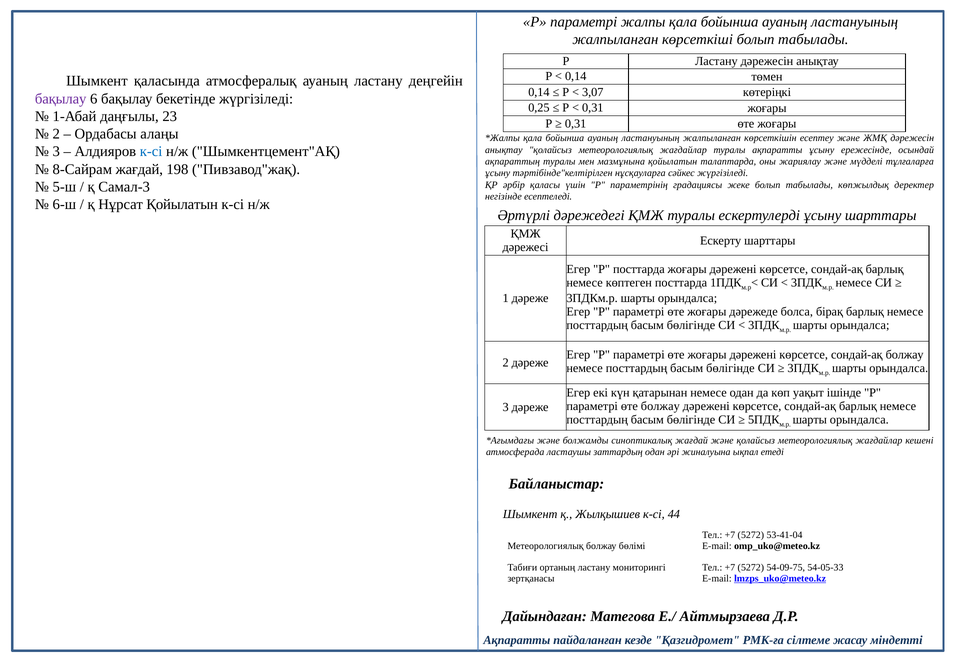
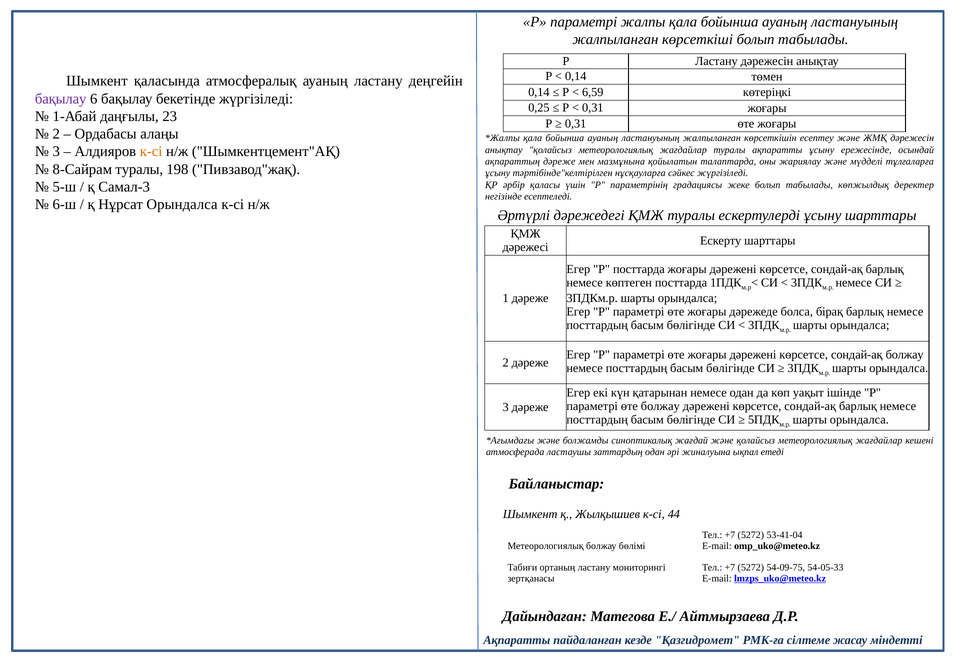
3,07: 3,07 -> 6,59
к-сі at (151, 152) colour: blue -> orange
ақпараттың туралы: туралы -> дәреже
8-Сайрам жағдай: жағдай -> туралы
Нұрсат Қойылатын: Қойылатын -> Орындалса
